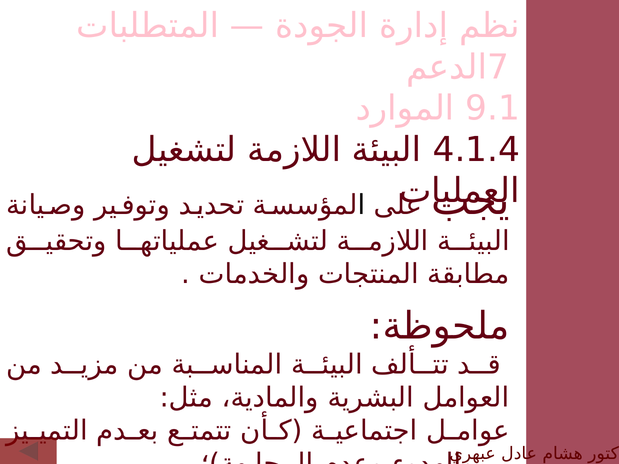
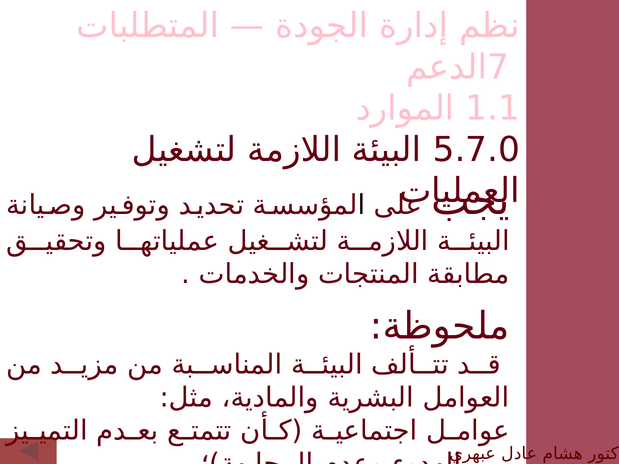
9.1: 9.1 -> 1.1
4.1.4: 4.1.4 -> 5.7.0
